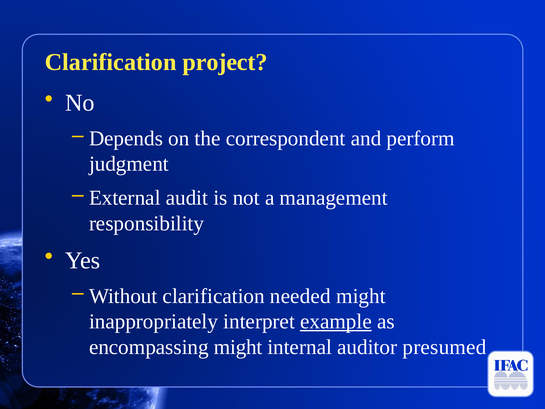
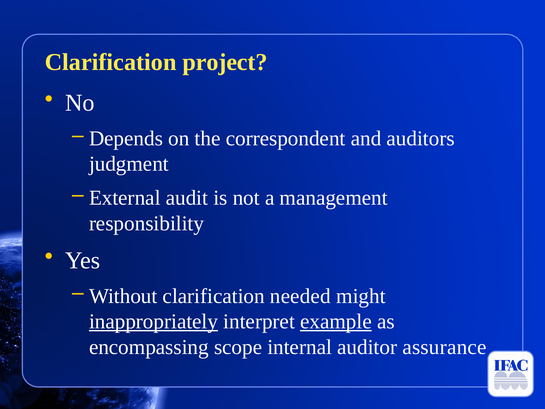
perform: perform -> auditors
inappropriately underline: none -> present
encompassing might: might -> scope
presumed: presumed -> assurance
